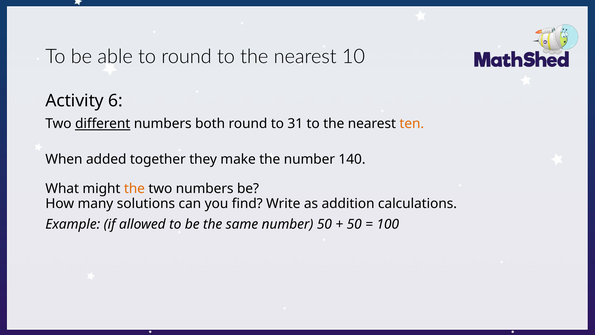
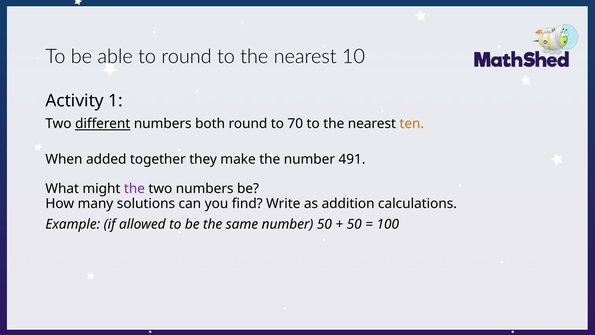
6: 6 -> 1
31: 31 -> 70
140: 140 -> 491
the at (134, 189) colour: orange -> purple
